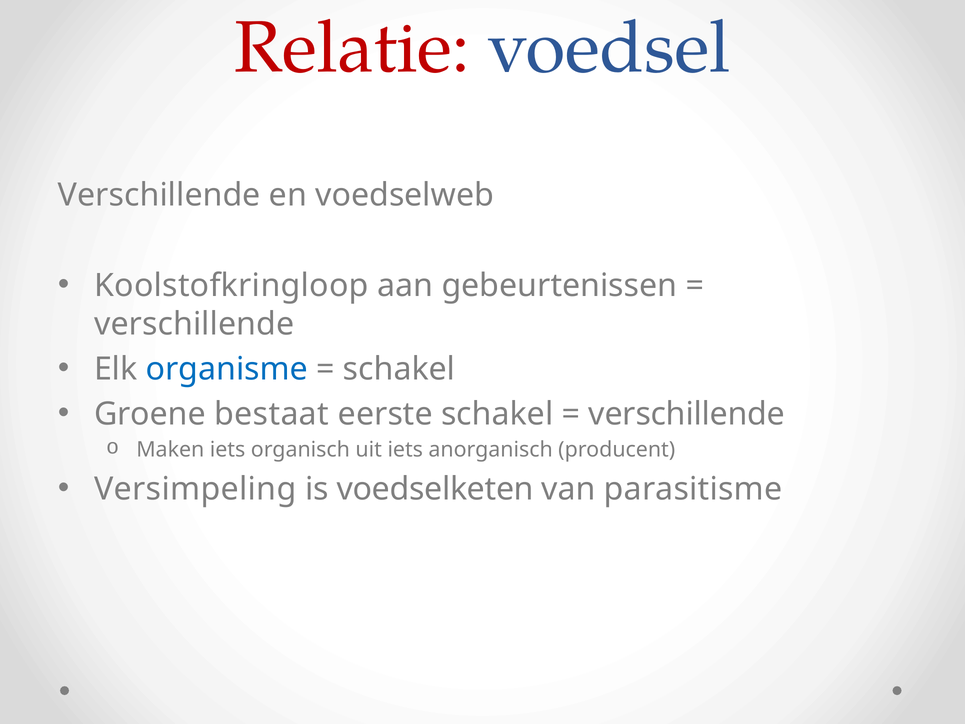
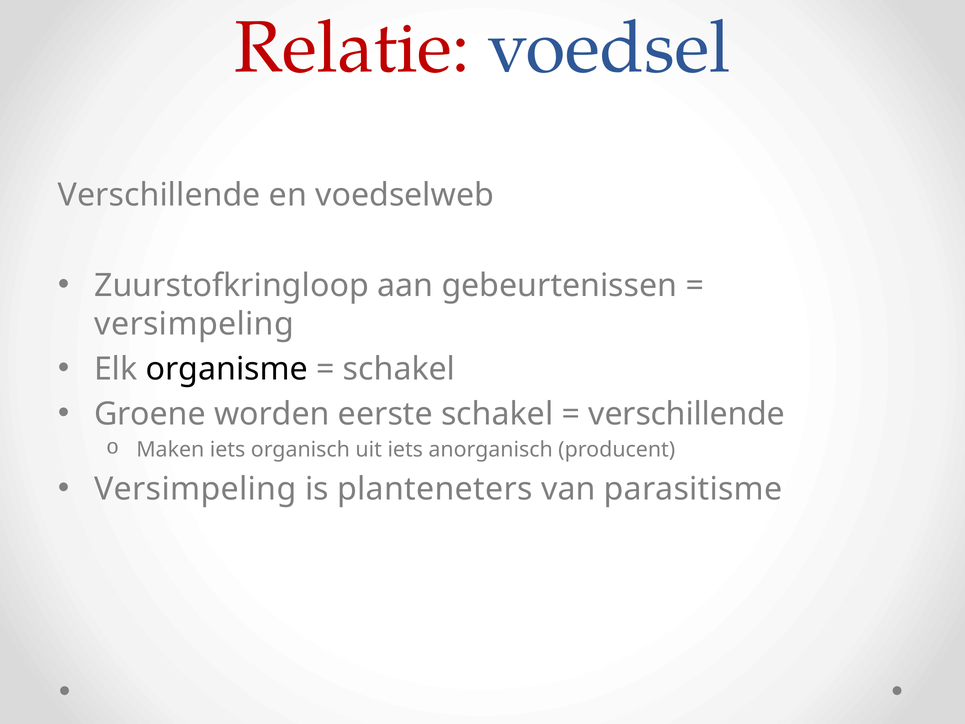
Koolstofkringloop: Koolstofkringloop -> Zuurstofkringloop
verschillende at (194, 324): verschillende -> versimpeling
organisme colour: blue -> black
bestaat: bestaat -> worden
voedselketen: voedselketen -> planteneters
